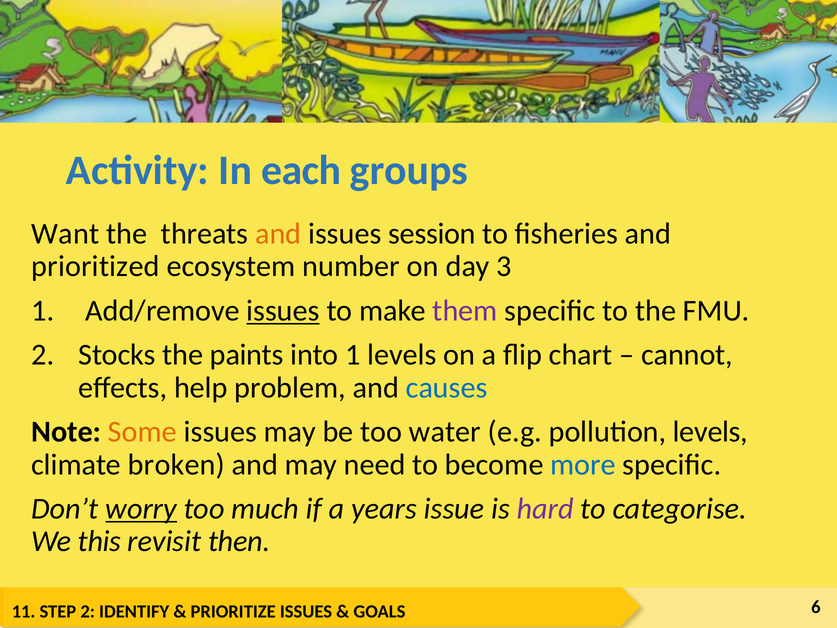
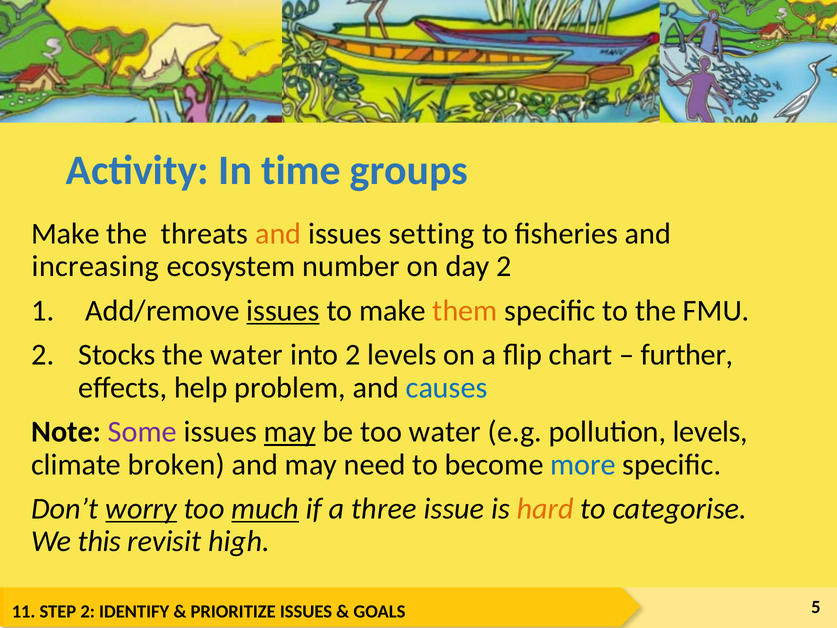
each: each -> time
Want at (65, 234): Want -> Make
session: session -> setting
prioritized: prioritized -> increasing
day 3: 3 -> 2
them colour: purple -> orange
the paints: paints -> water
into 1: 1 -> 2
cannot: cannot -> further
Some colour: orange -> purple
may at (290, 432) underline: none -> present
much underline: none -> present
years: years -> three
hard colour: purple -> orange
then: then -> high
6: 6 -> 5
